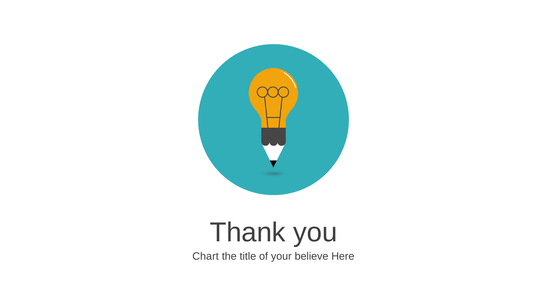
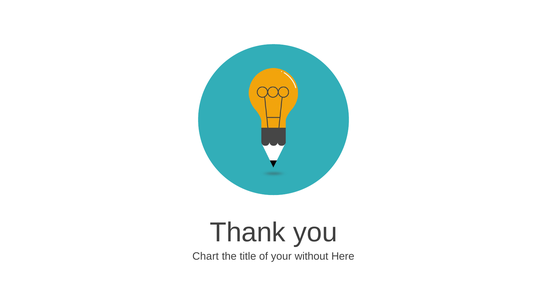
believe: believe -> without
